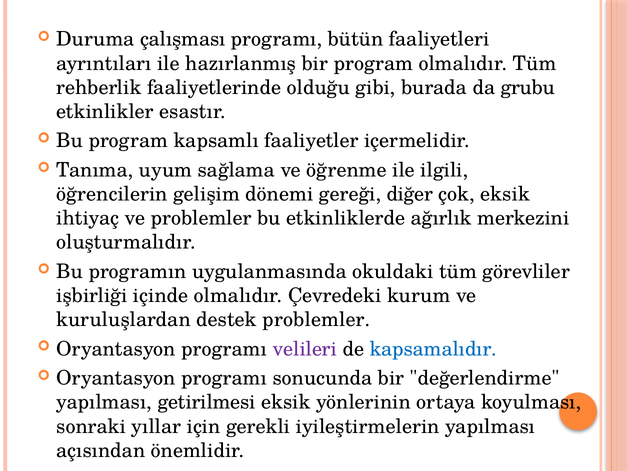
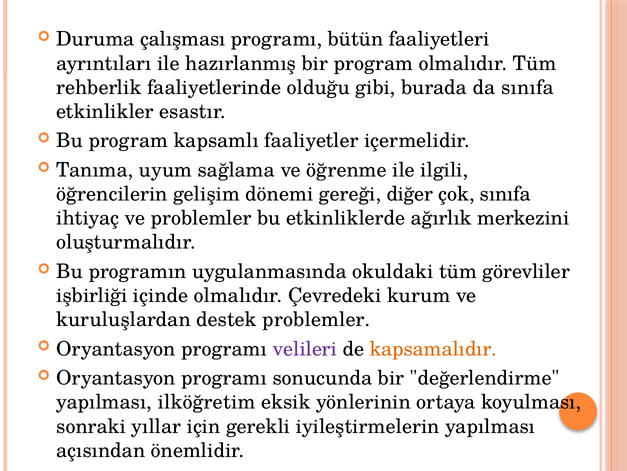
da grubu: grubu -> sınıfa
çok eksik: eksik -> sınıfa
kapsamalıdır colour: blue -> orange
getirilmesi: getirilmesi -> ilköğretim
